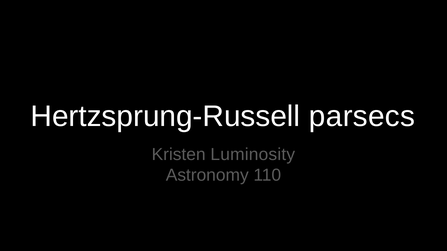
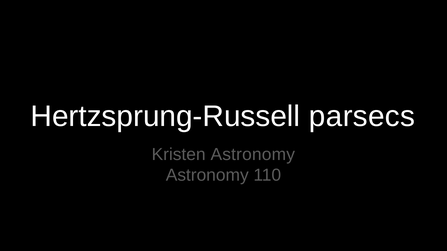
Kristen Luminosity: Luminosity -> Astronomy
